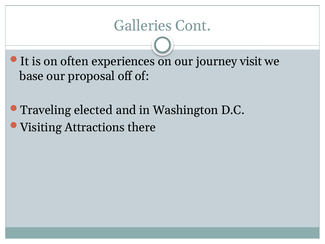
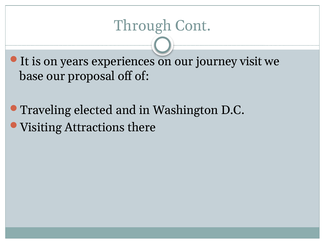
Galleries: Galleries -> Through
often: often -> years
